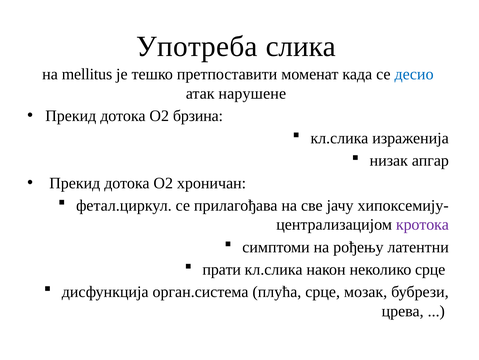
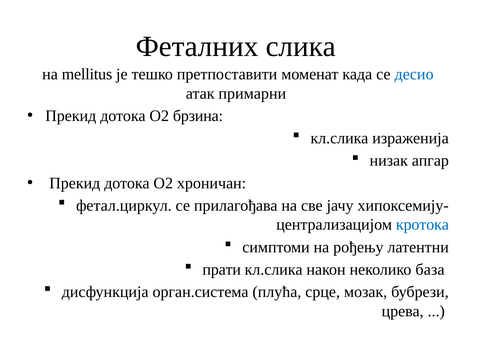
Употреба: Употреба -> Феталних
нарушене: нарушене -> примарни
кротока colour: purple -> blue
неколико срце: срце -> база
